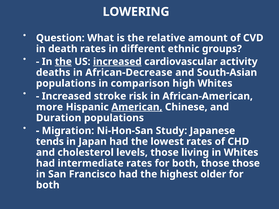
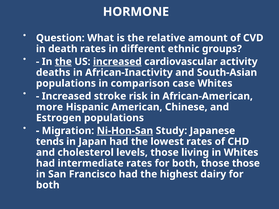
LOWERING: LOWERING -> HORMONE
African-Decrease: African-Decrease -> African-Inactivity
high: high -> case
American underline: present -> none
Duration: Duration -> Estrogen
Ni-Hon-San underline: none -> present
older: older -> dairy
